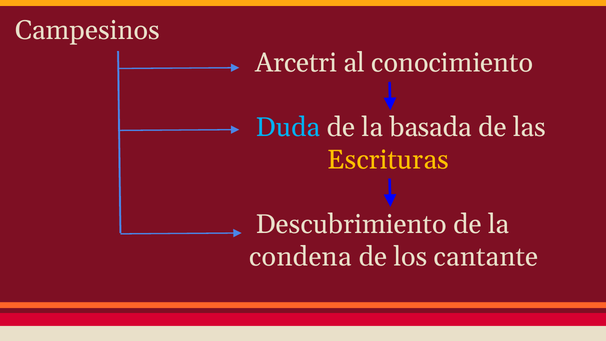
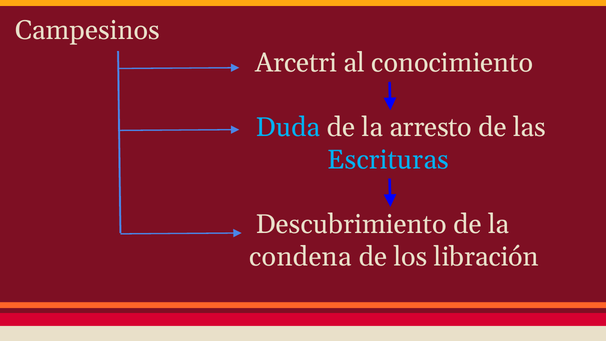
basada: basada -> arresto
Escrituras colour: yellow -> light blue
cantante: cantante -> libración
